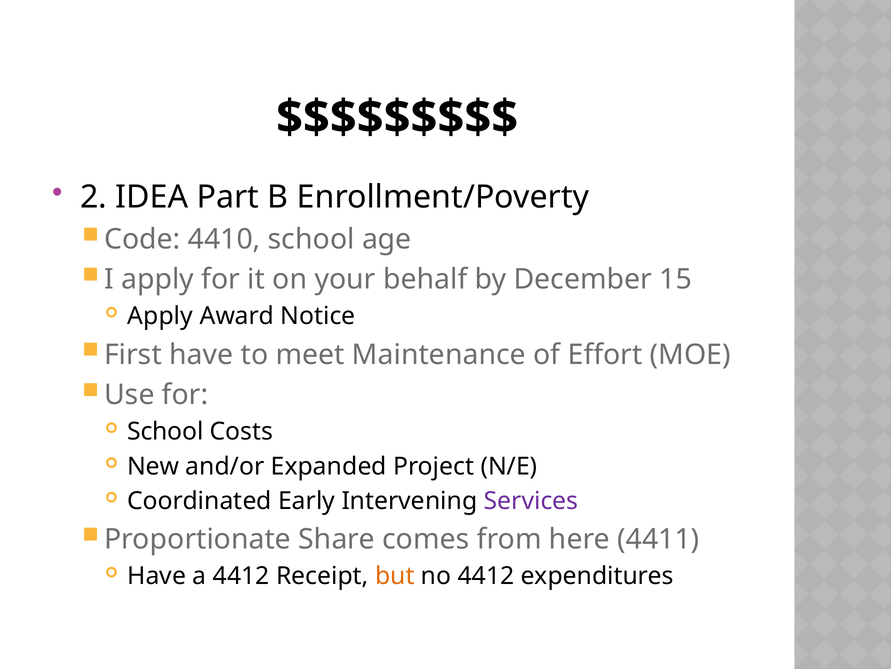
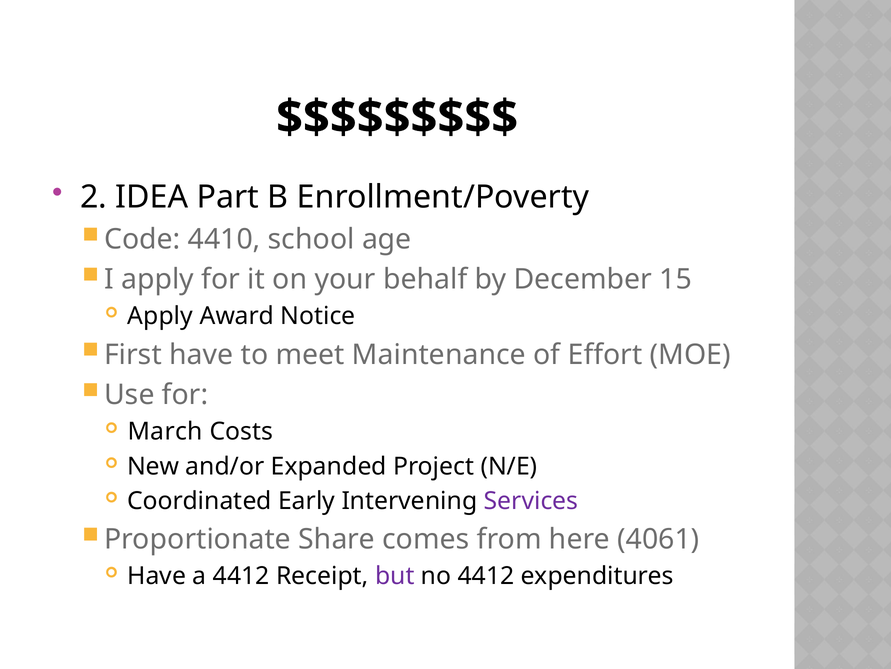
School at (165, 431): School -> March
4411: 4411 -> 4061
but colour: orange -> purple
